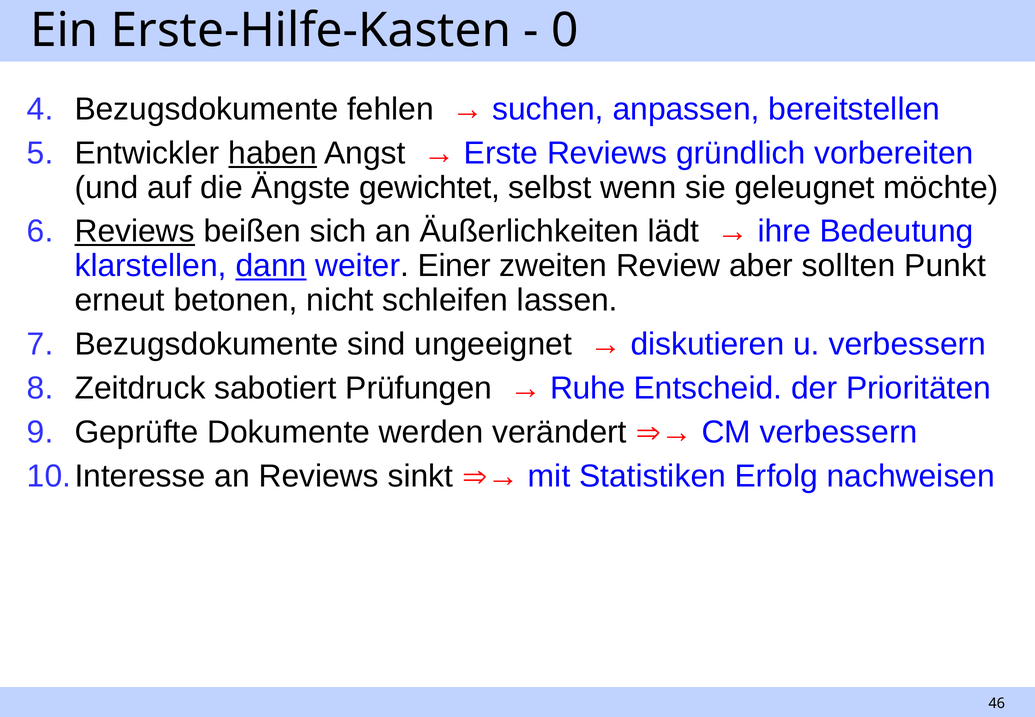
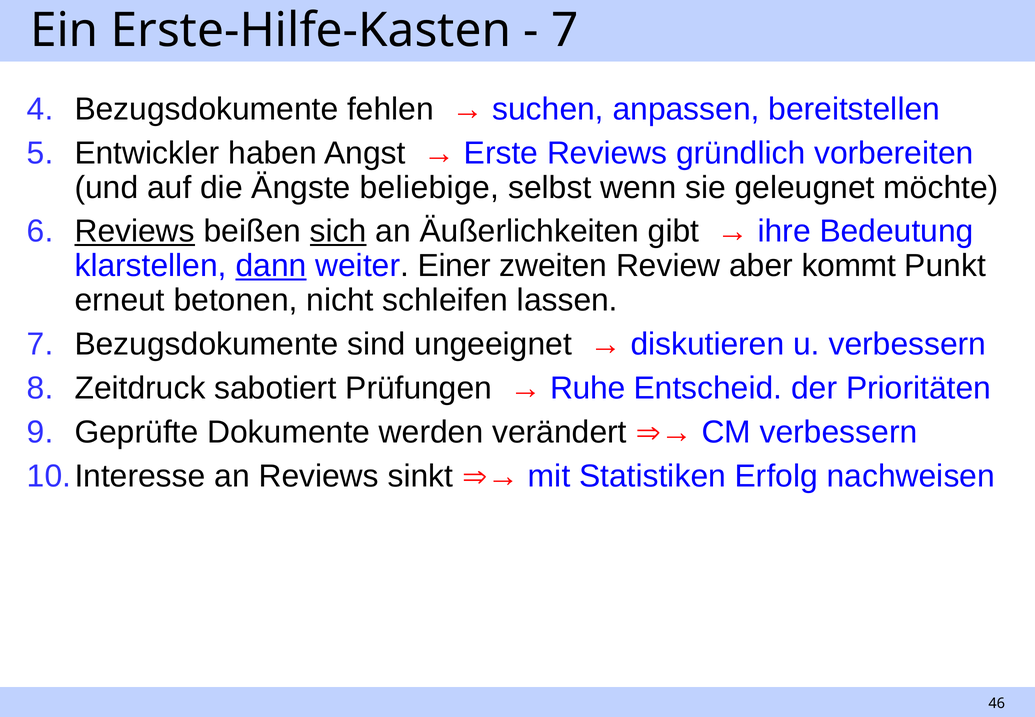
0 at (565, 30): 0 -> 7
haben underline: present -> none
gewichtet: gewichtet -> beliebige
sich underline: none -> present
lädt: lädt -> gibt
sollten: sollten -> kommt
